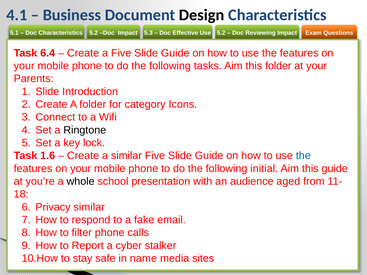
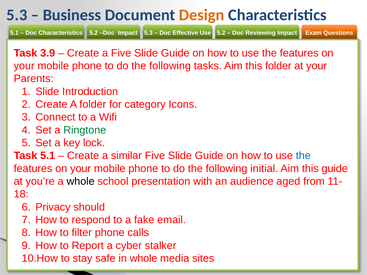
4.1 at (17, 15): 4.1 -> 5.3
Design colour: black -> orange
6.4: 6.4 -> 3.9
Ringtone colour: black -> green
Task 1.6: 1.6 -> 5.1
Privacy similar: similar -> should
in name: name -> whole
